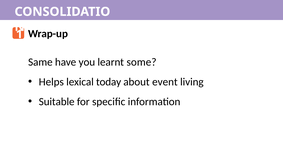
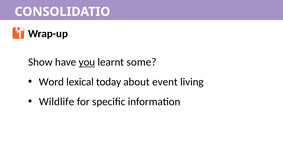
Same: Same -> Show
you underline: none -> present
Helps: Helps -> Word
Suitable: Suitable -> Wildlife
